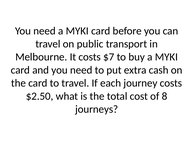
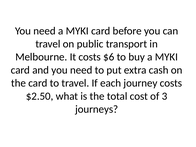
$7: $7 -> $6
8: 8 -> 3
